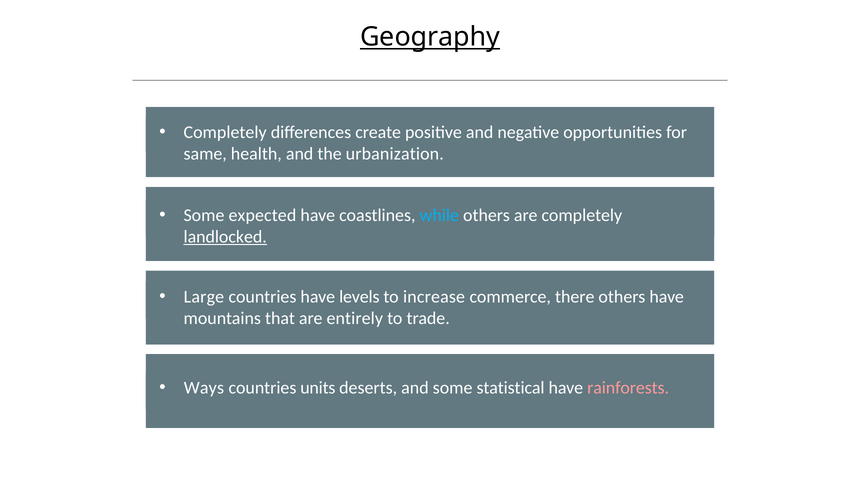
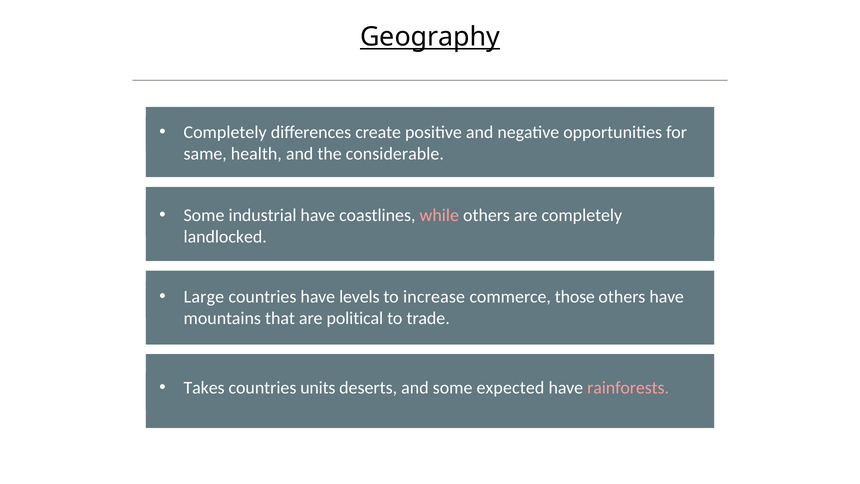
urbanization: urbanization -> considerable
expected: expected -> industrial
while colour: light blue -> pink
landlocked underline: present -> none
there: there -> those
entirely: entirely -> political
Ways: Ways -> Takes
statistical: statistical -> expected
